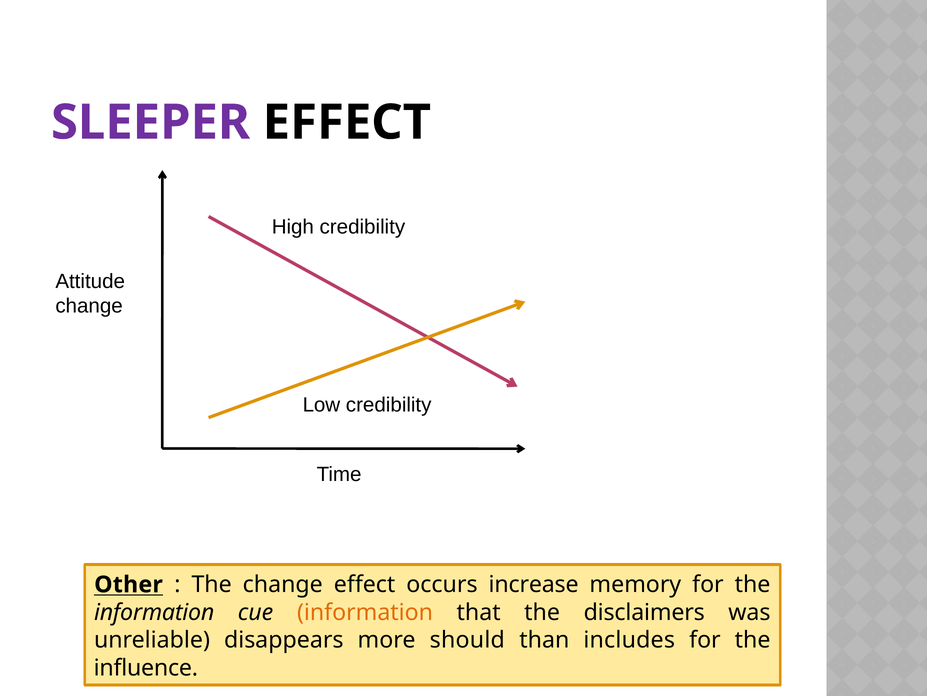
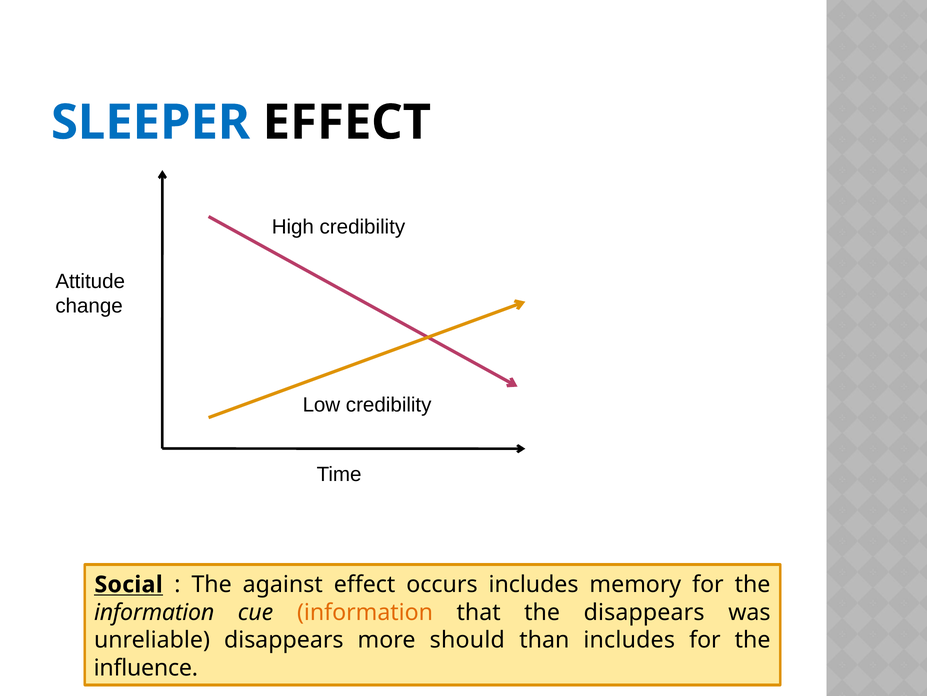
SLEEPER colour: purple -> blue
Other: Other -> Social
The change: change -> against
occurs increase: increase -> includes
the disclaimers: disclaimers -> disappears
